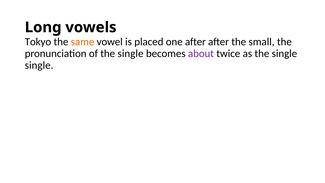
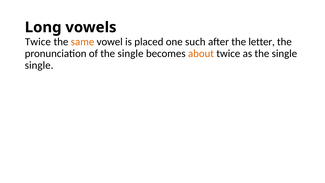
Tokyo at (38, 42): Tokyo -> Twice
one after: after -> such
small: small -> letter
about colour: purple -> orange
